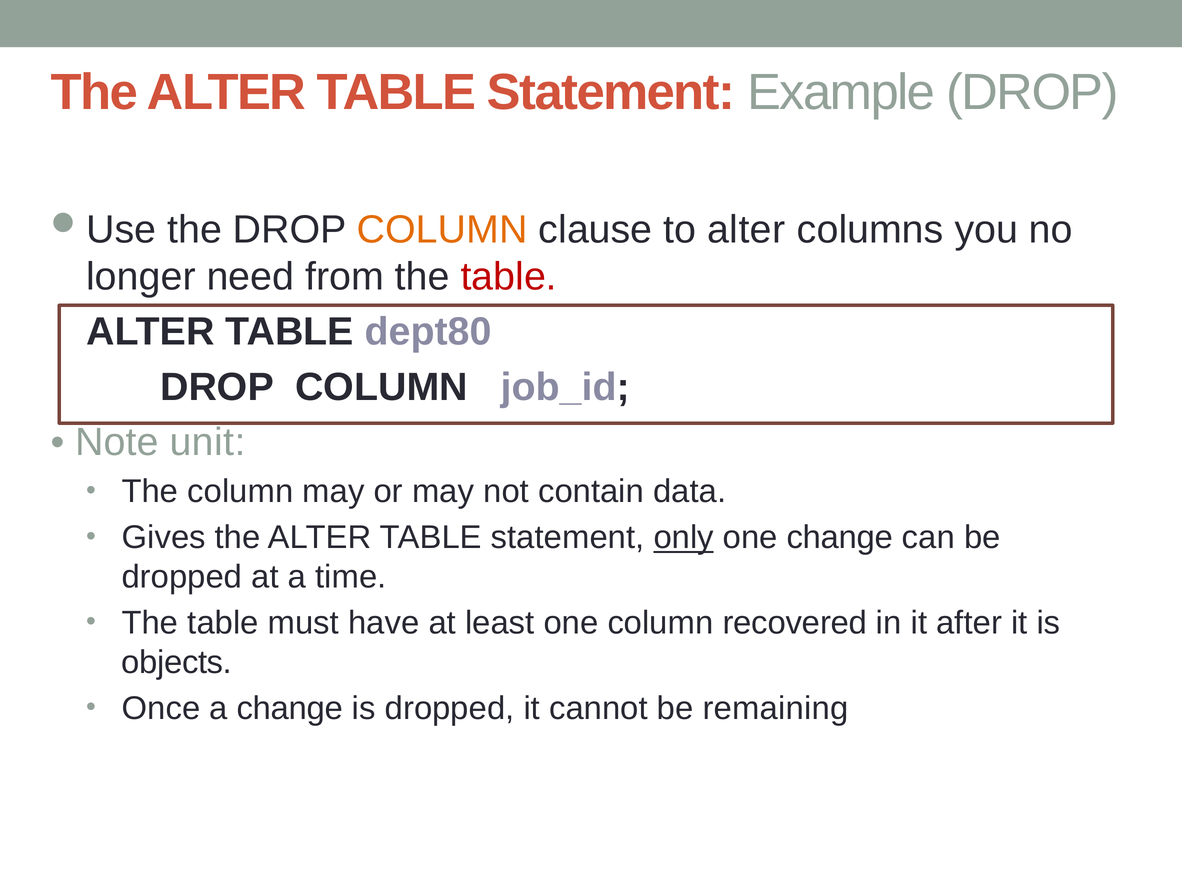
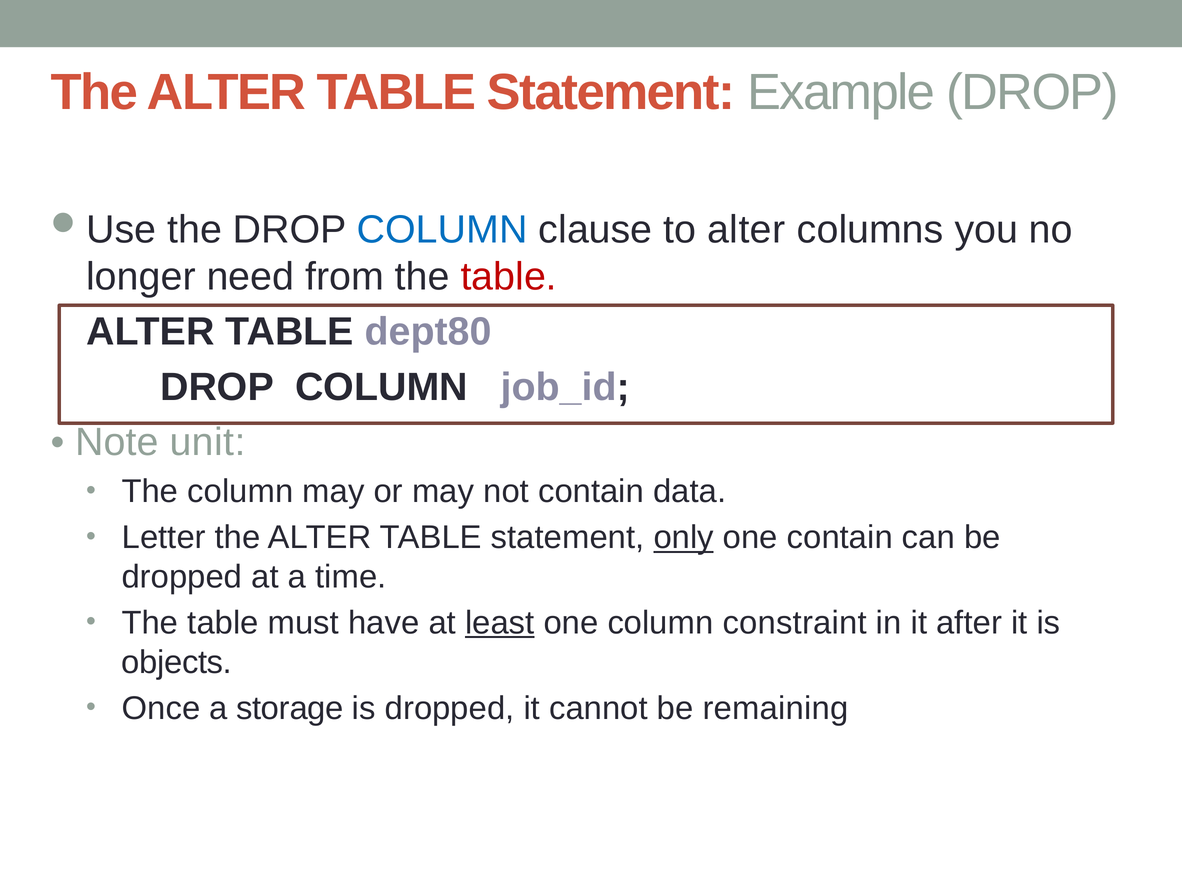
COLUMN at (442, 230) colour: orange -> blue
Gives: Gives -> Letter
one change: change -> contain
least underline: none -> present
recovered: recovered -> constraint
a change: change -> storage
